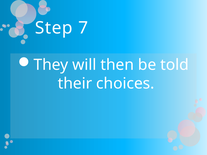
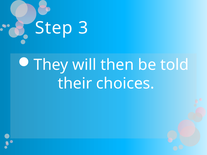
7: 7 -> 3
